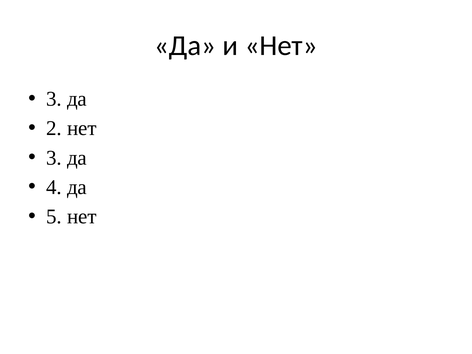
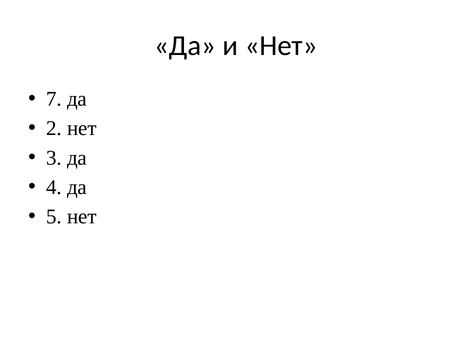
3 at (54, 99): 3 -> 7
